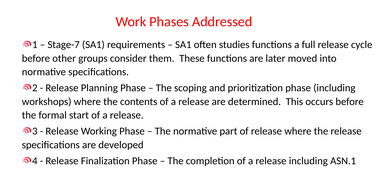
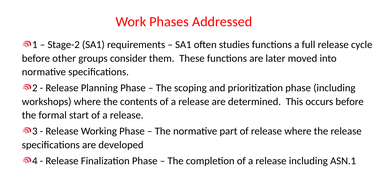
Stage-7: Stage-7 -> Stage-2
